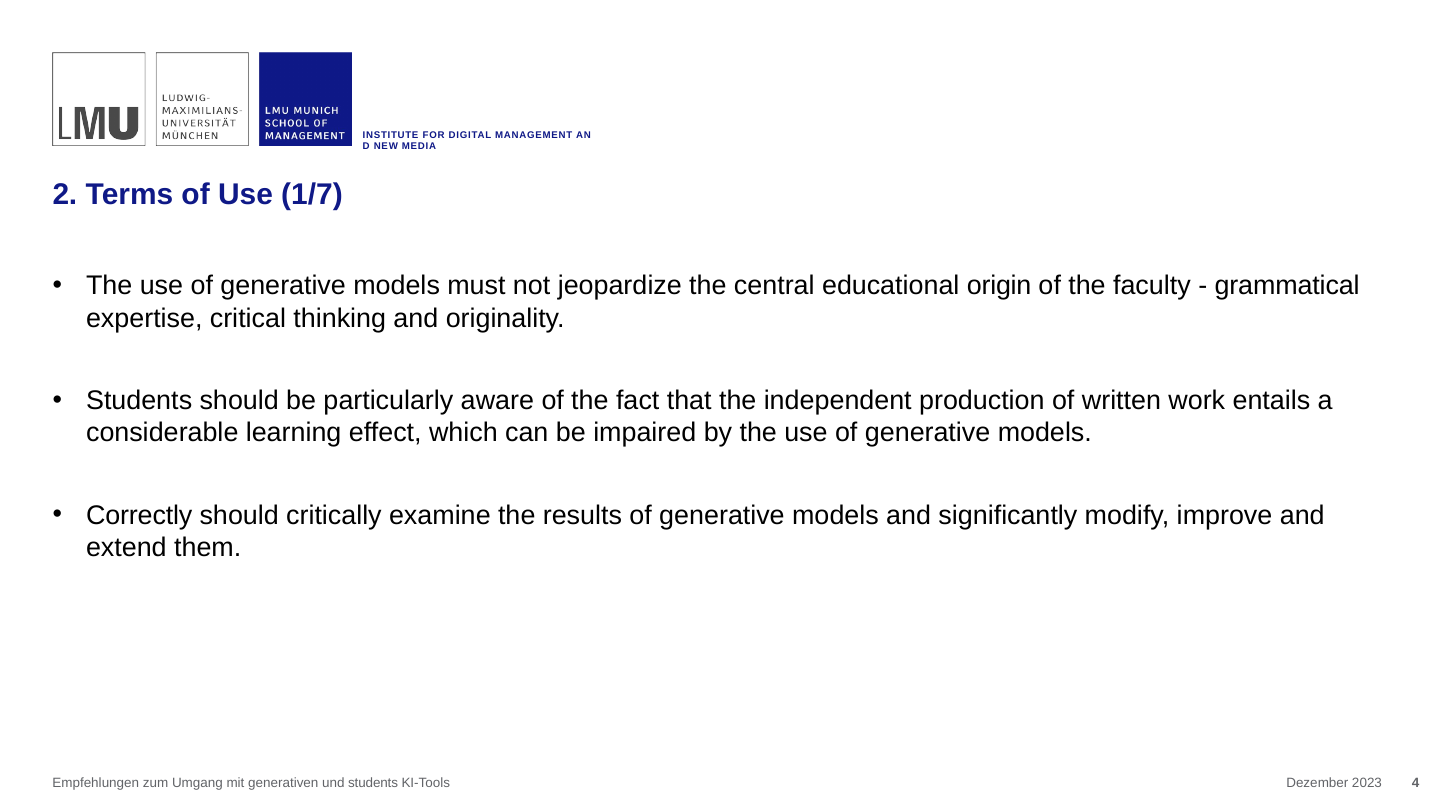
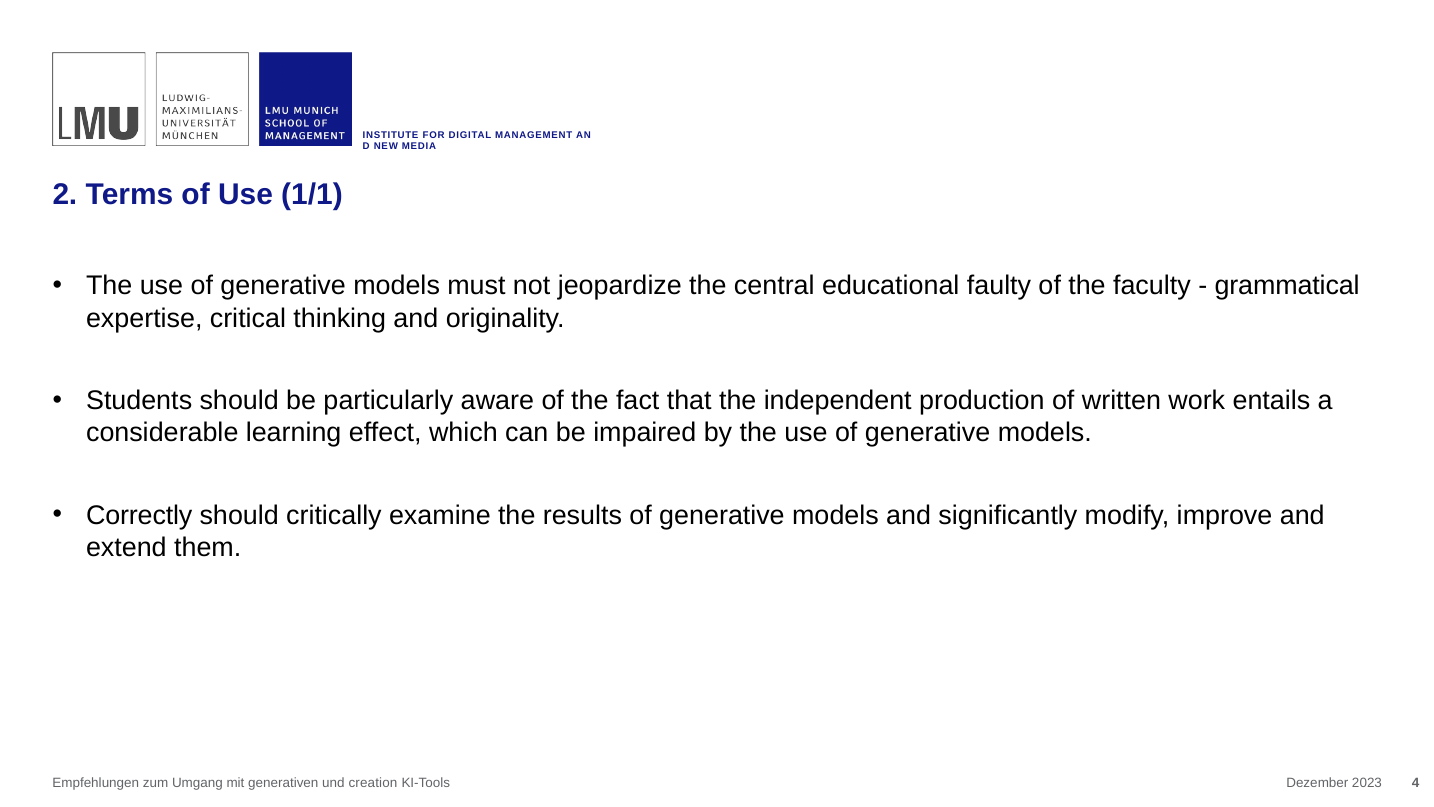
1/7: 1/7 -> 1/1
origin: origin -> faulty
und students: students -> creation
